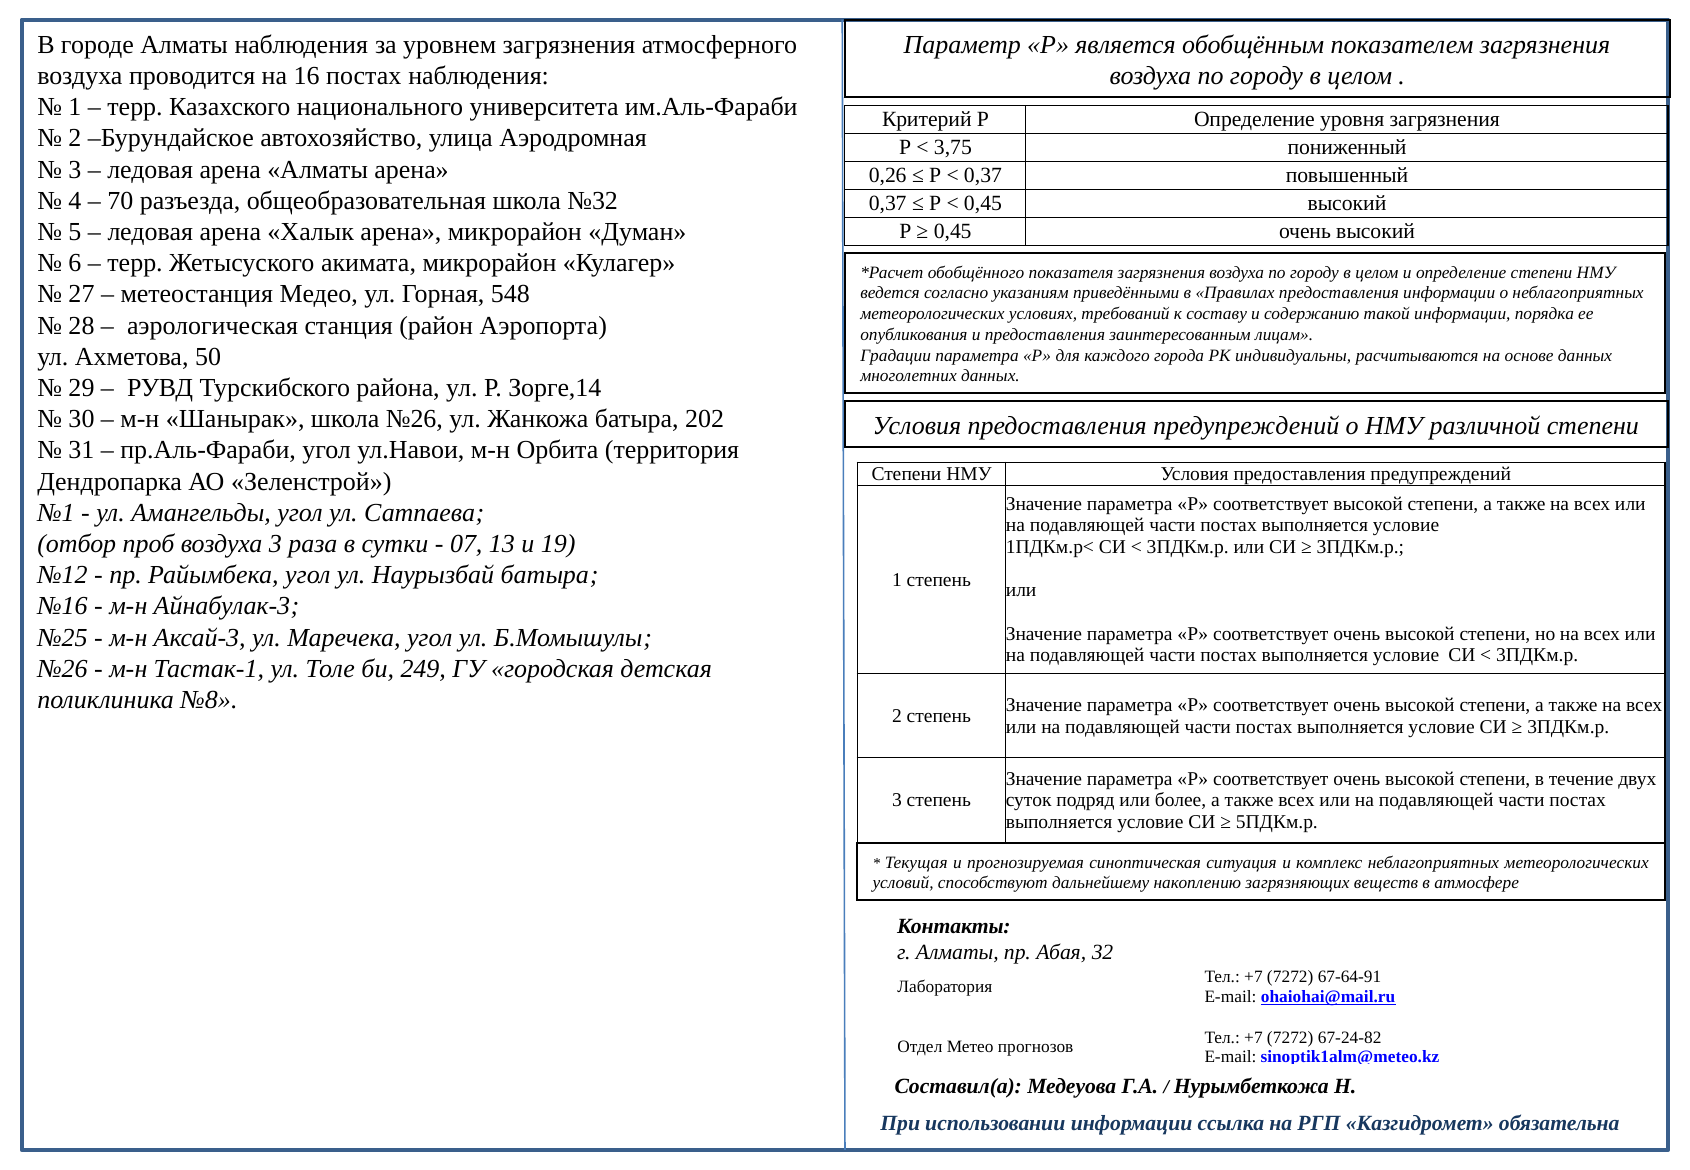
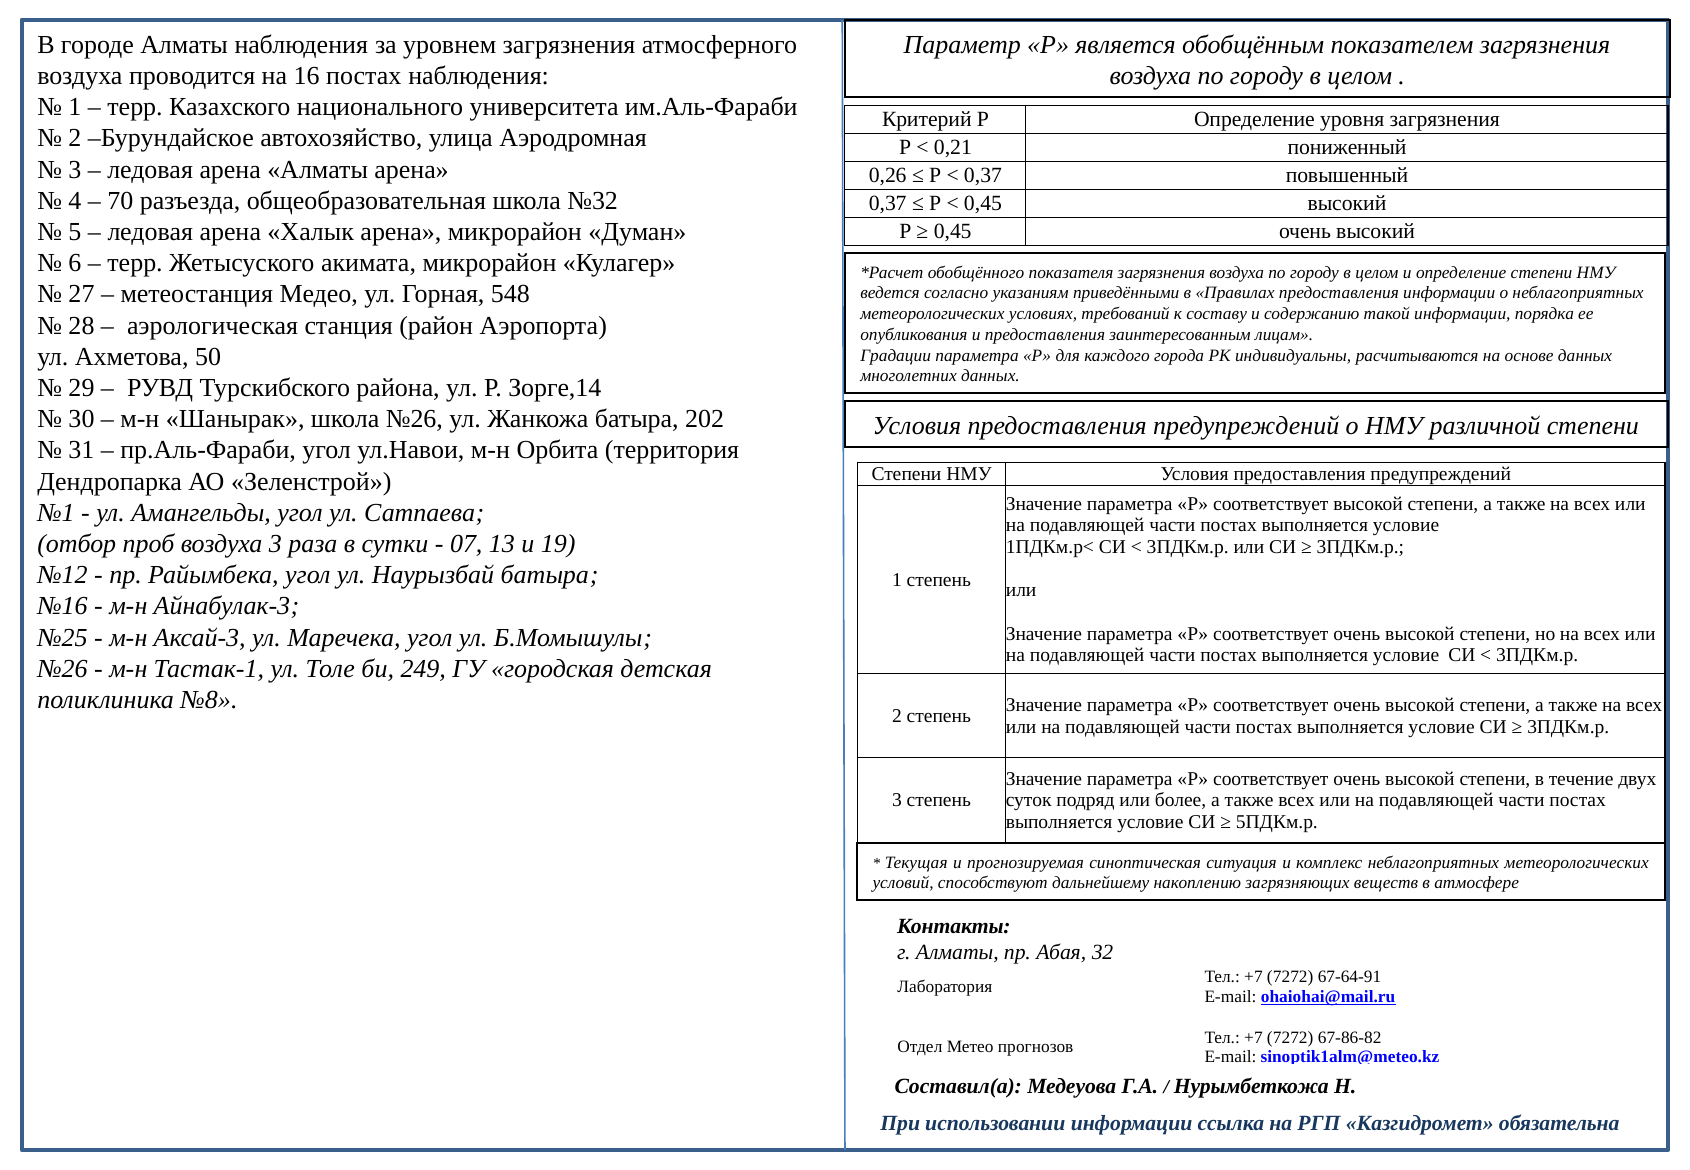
3,75: 3,75 -> 0,21
67-24-82: 67-24-82 -> 67-86-82
